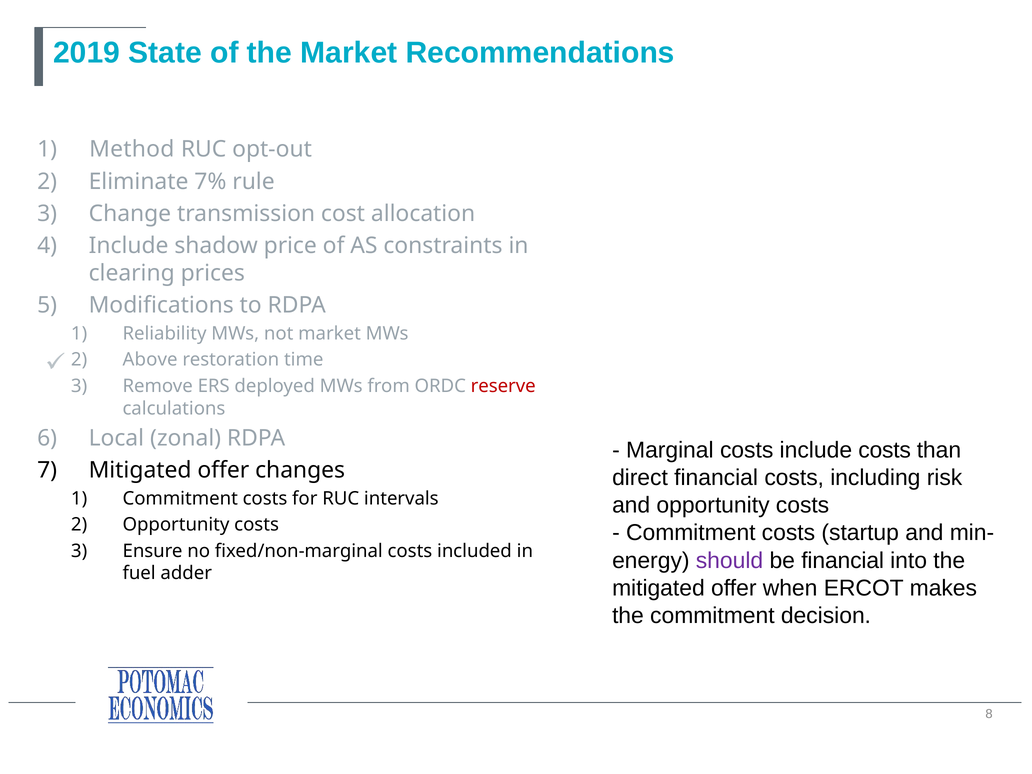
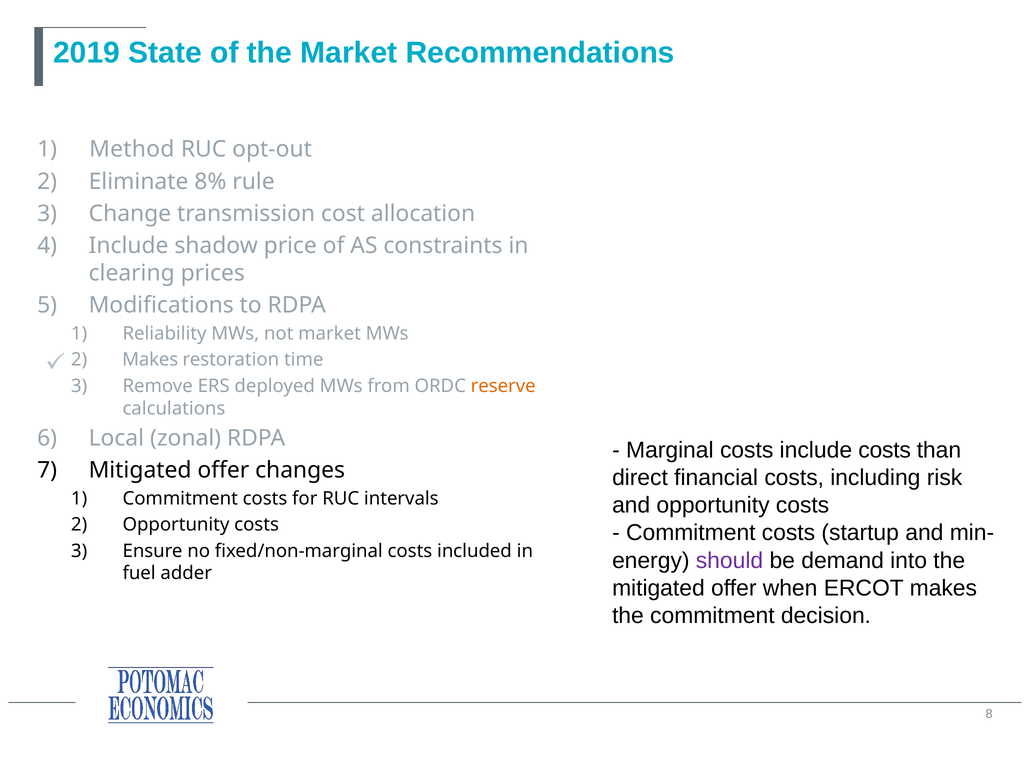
7%: 7% -> 8%
Above at (150, 360): Above -> Makes
reserve colour: red -> orange
be financial: financial -> demand
